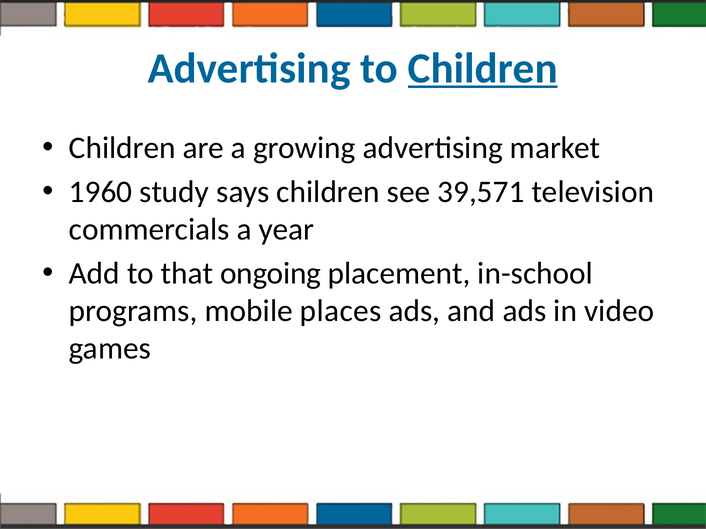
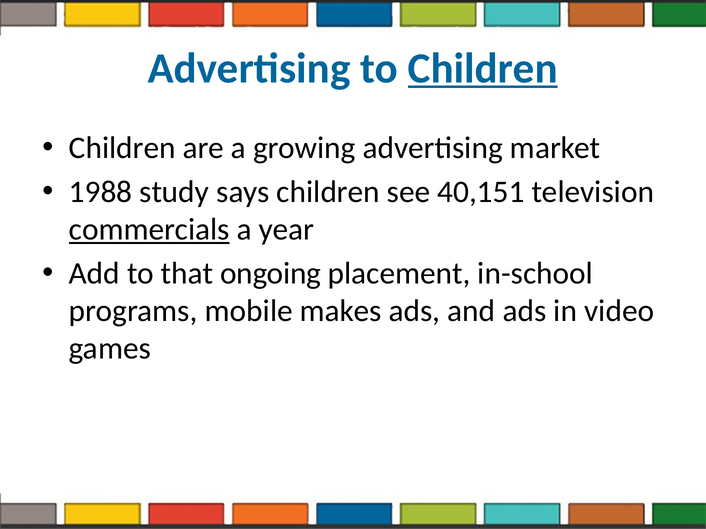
1960: 1960 -> 1988
39,571: 39,571 -> 40,151
commercials underline: none -> present
places: places -> makes
